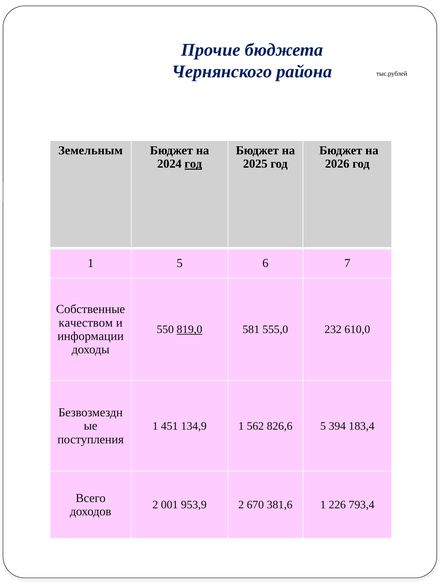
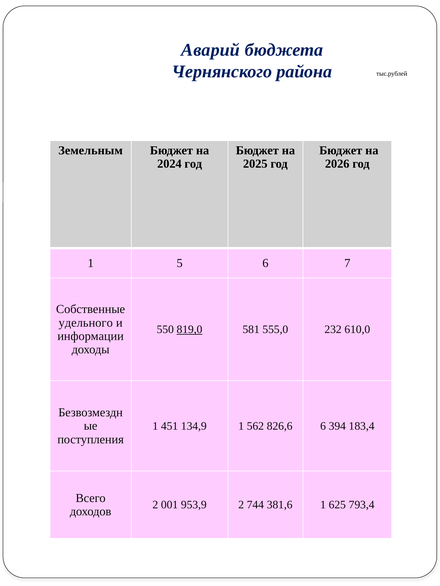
Прочие: Прочие -> Аварий
год at (193, 164) underline: present -> none
качеством: качеством -> удельного
826,6 5: 5 -> 6
670: 670 -> 744
226: 226 -> 625
